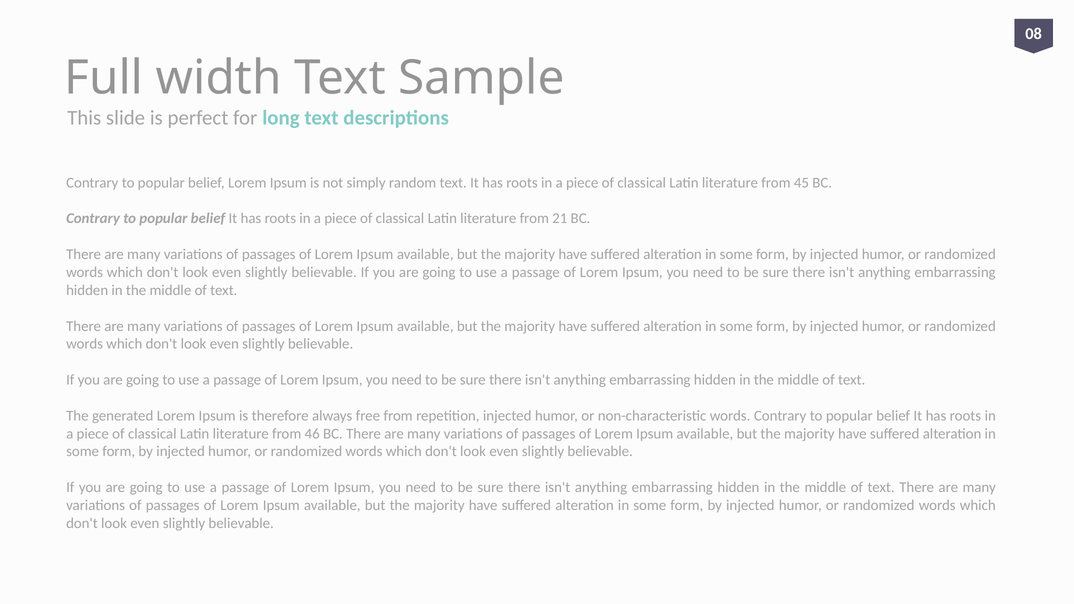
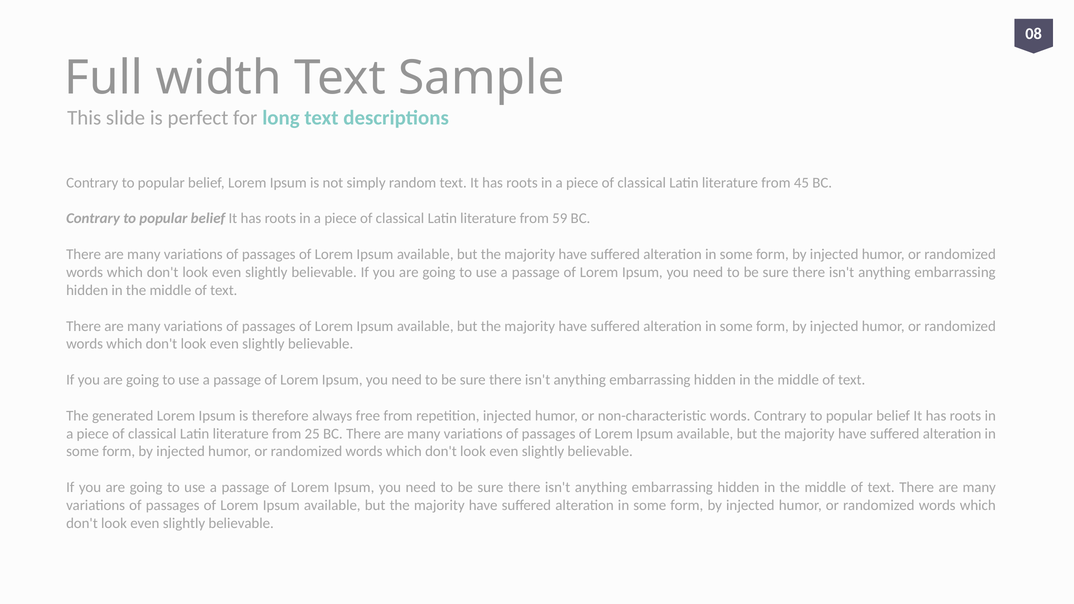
21: 21 -> 59
46: 46 -> 25
